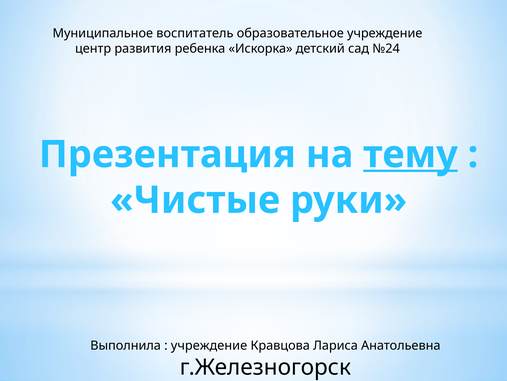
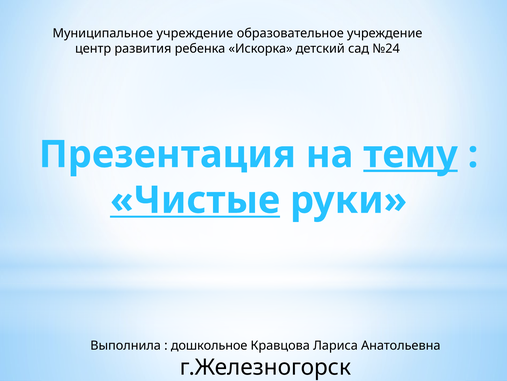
Муниципальное воспитатель: воспитатель -> учреждение
Чистые underline: none -> present
учреждение at (209, 345): учреждение -> дошкольное
